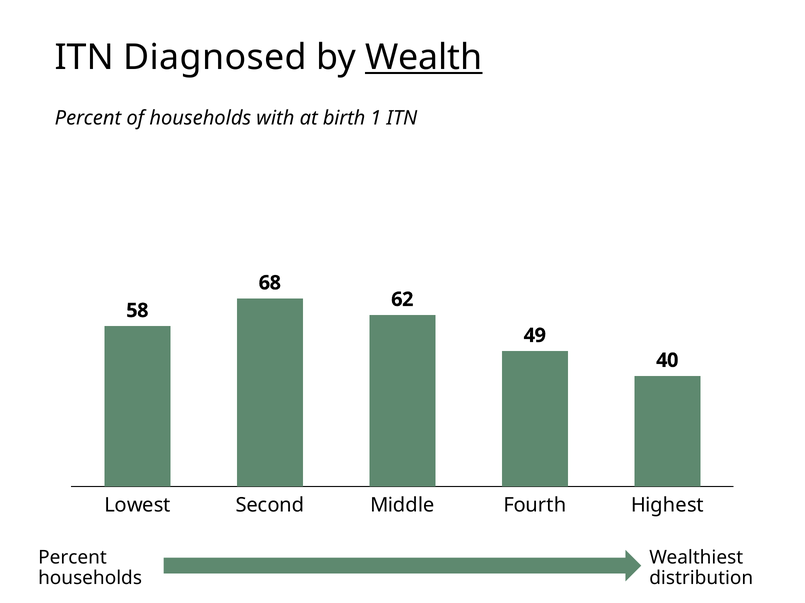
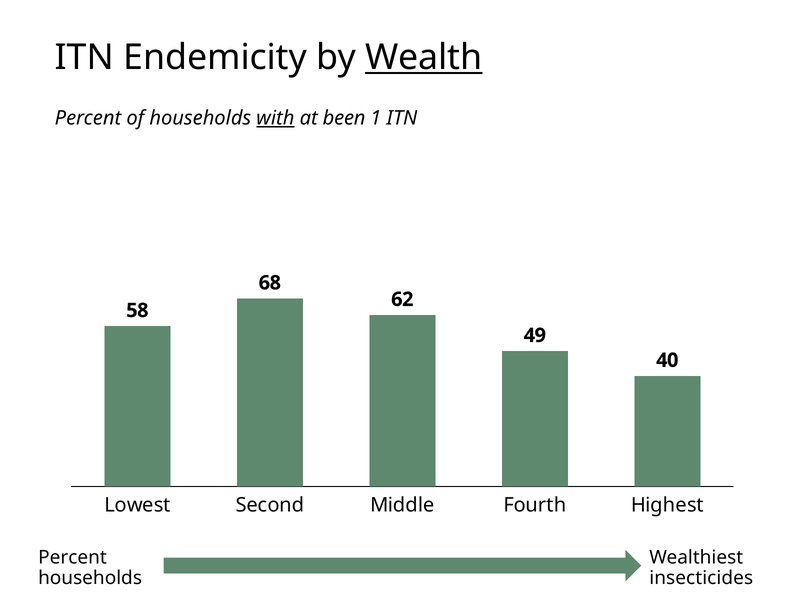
Diagnosed: Diagnosed -> Endemicity
with underline: none -> present
birth: birth -> been
distribution: distribution -> insecticides
